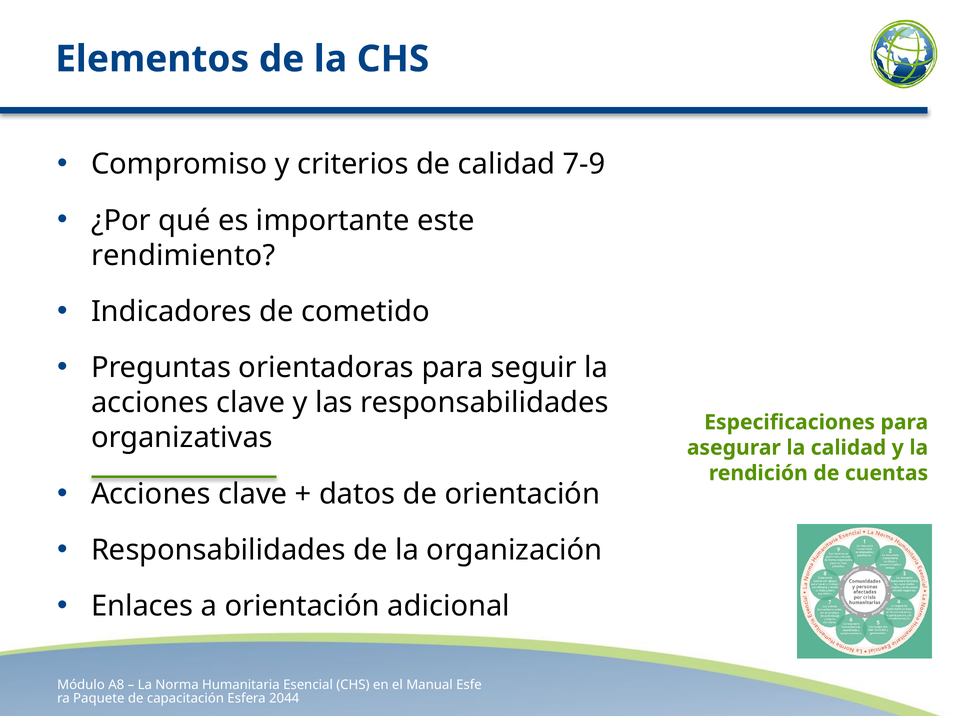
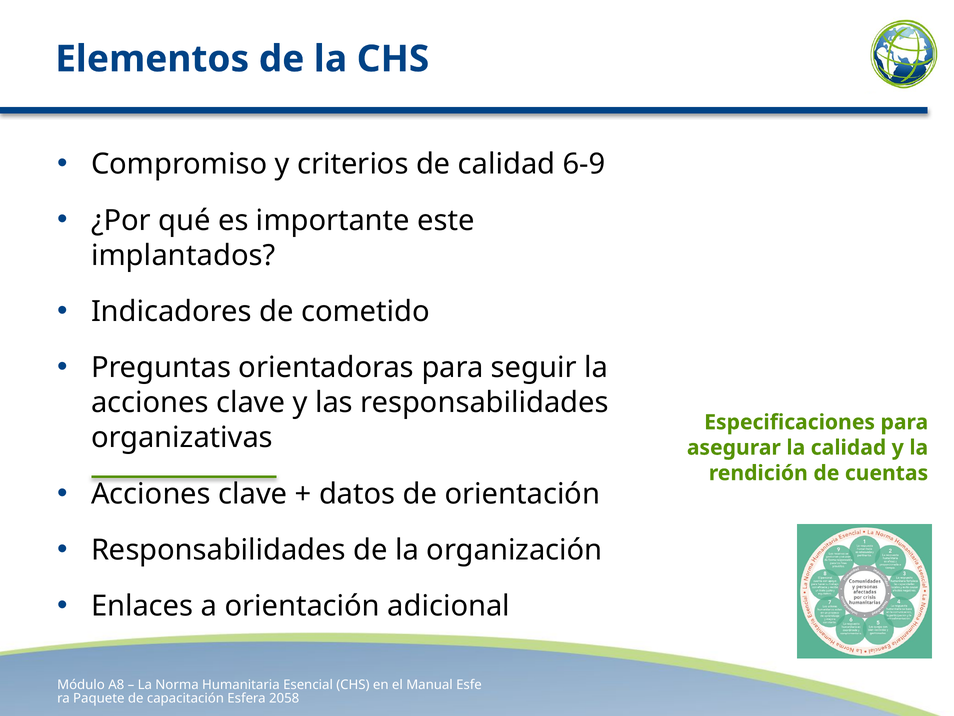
7-9: 7-9 -> 6-9
rendimiento: rendimiento -> implantados
2044: 2044 -> 2058
